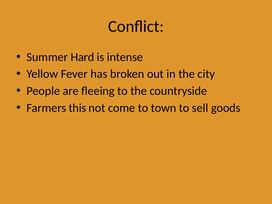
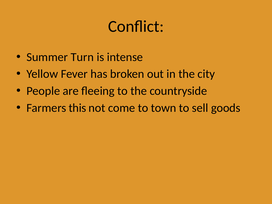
Hard: Hard -> Turn
